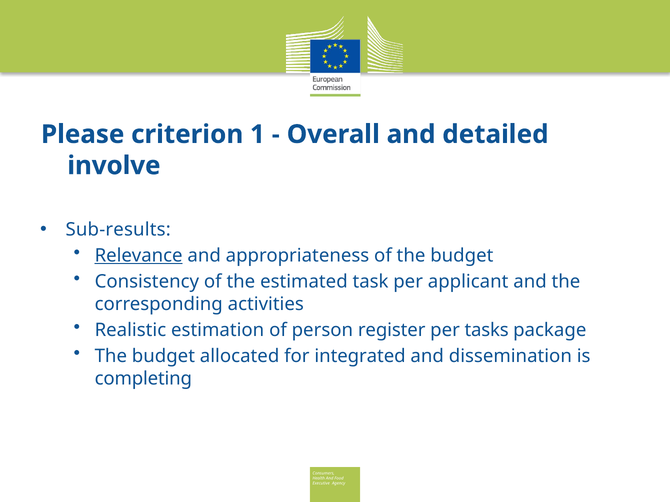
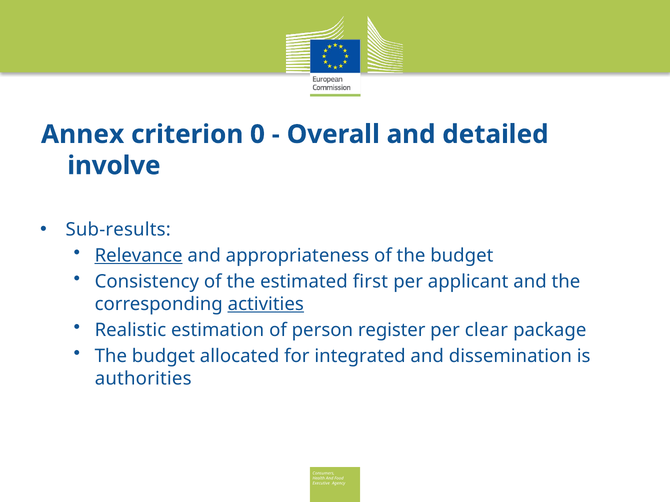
Please: Please -> Annex
1: 1 -> 0
task: task -> first
activities underline: none -> present
tasks: tasks -> clear
completing: completing -> authorities
